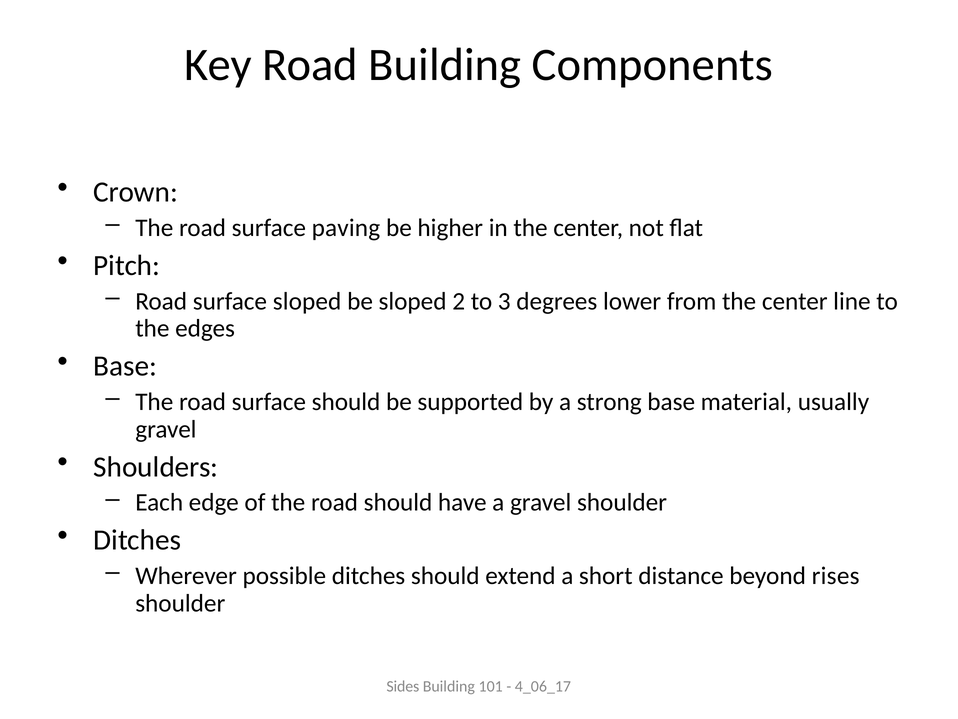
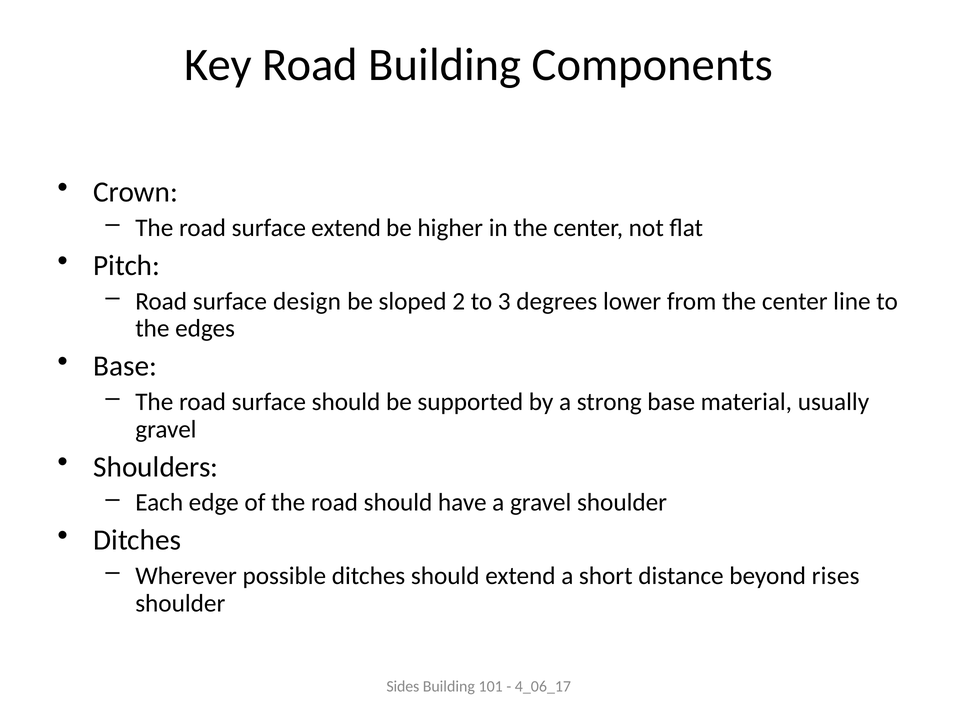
surface paving: paving -> extend
surface sloped: sloped -> design
